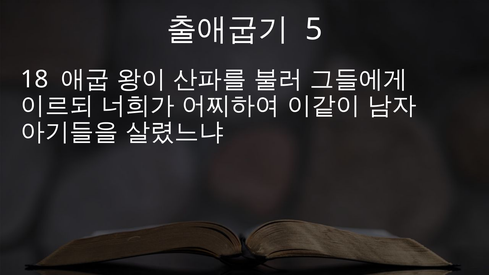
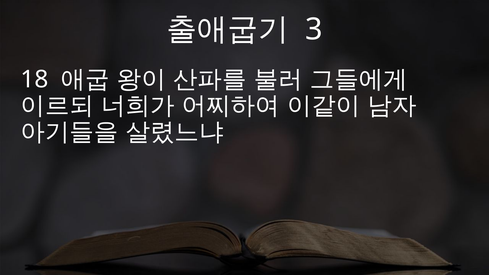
5: 5 -> 3
